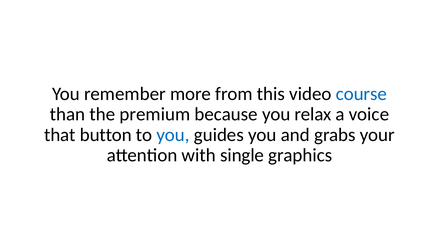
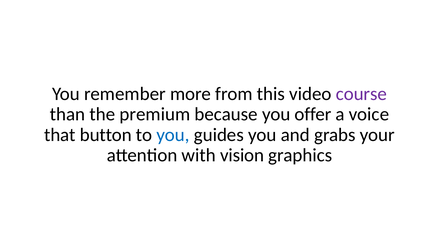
course colour: blue -> purple
relax: relax -> offer
single: single -> vision
